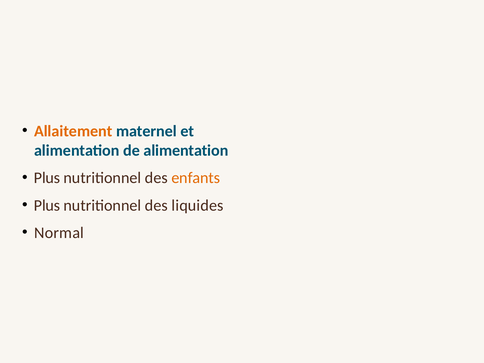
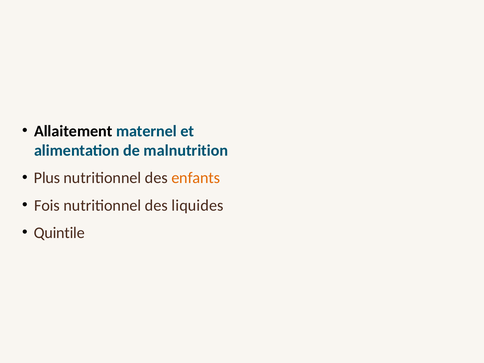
Allaitement colour: orange -> black
de alimentation: alimentation -> malnutrition
Plus at (47, 205): Plus -> Fois
Normal: Normal -> Quintile
